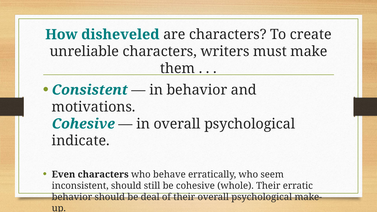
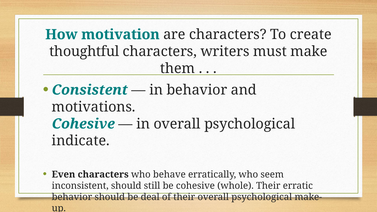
disheveled: disheveled -> motivation
unreliable: unreliable -> thoughtful
